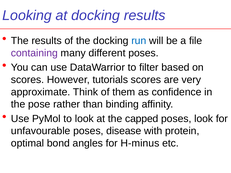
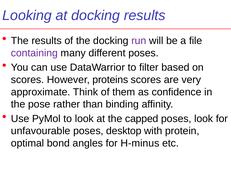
run colour: blue -> purple
tutorials: tutorials -> proteins
disease: disease -> desktop
